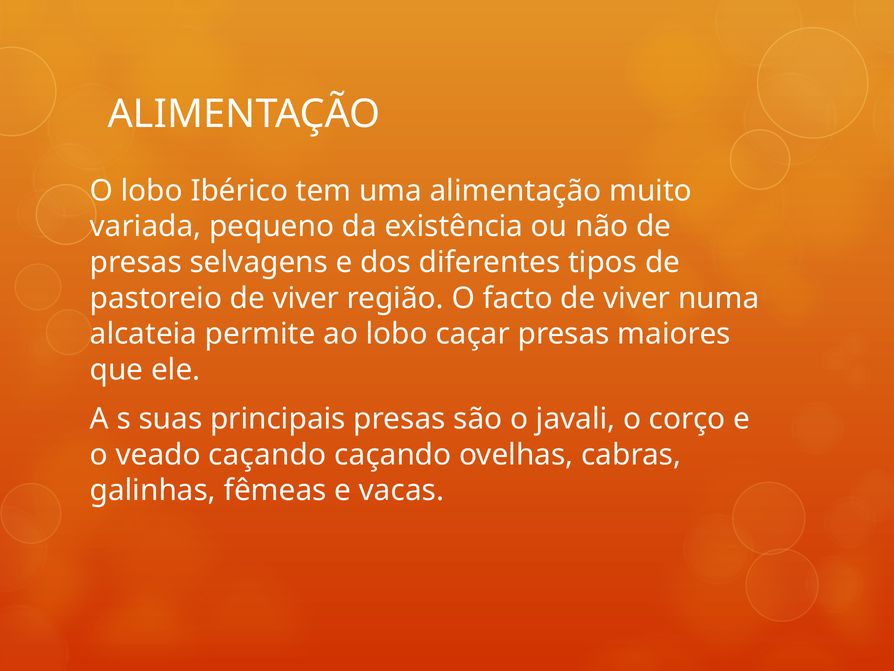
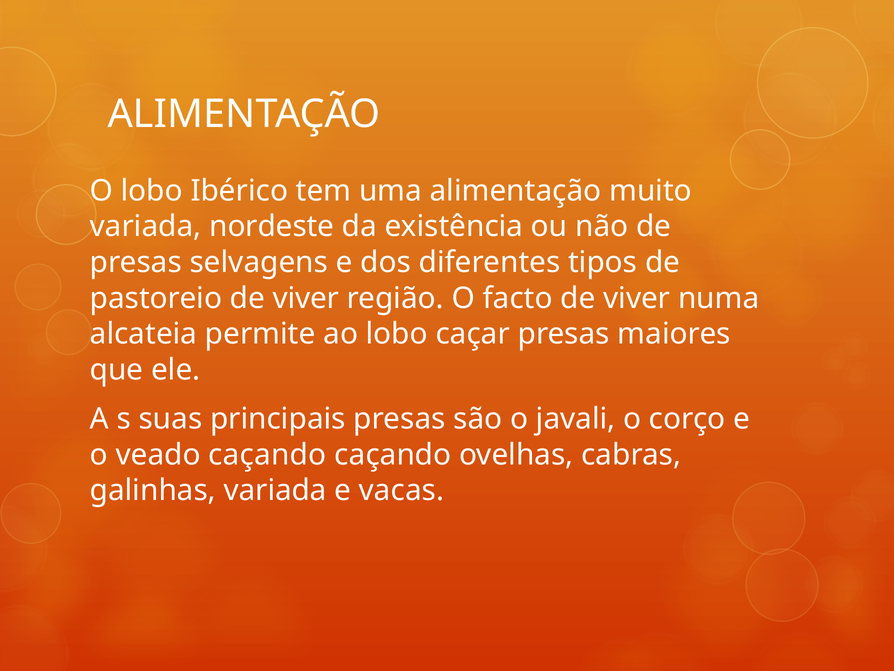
pequeno: pequeno -> nordeste
galinhas fêmeas: fêmeas -> variada
